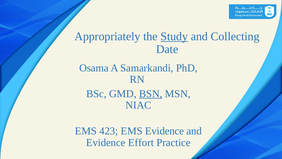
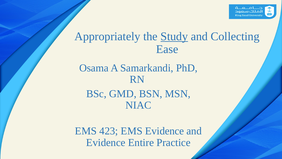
Date: Date -> Ease
BSN underline: present -> none
Effort: Effort -> Entire
